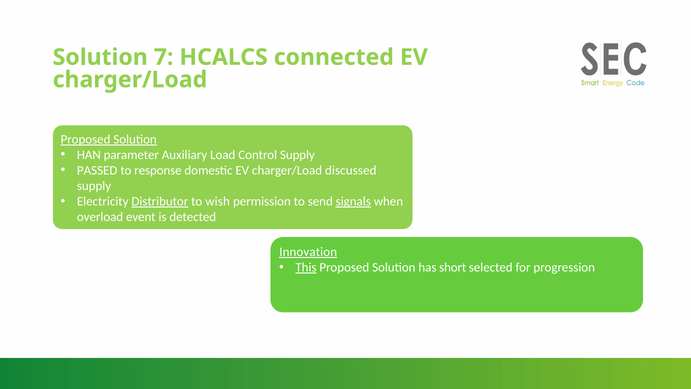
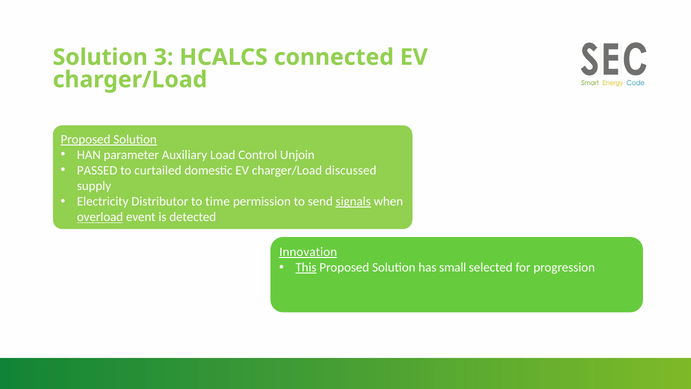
7: 7 -> 3
Control Supply: Supply -> Unjoin
response: response -> curtailed
Distributor underline: present -> none
wish: wish -> time
overload underline: none -> present
short: short -> small
